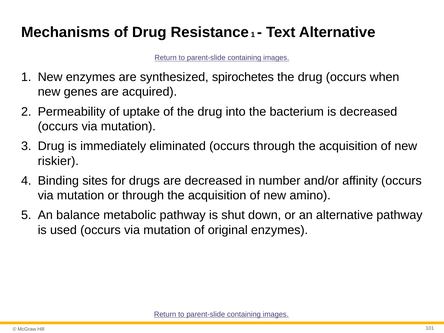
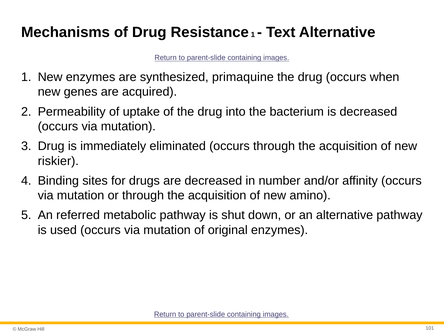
spirochetes: spirochetes -> primaquine
balance: balance -> referred
